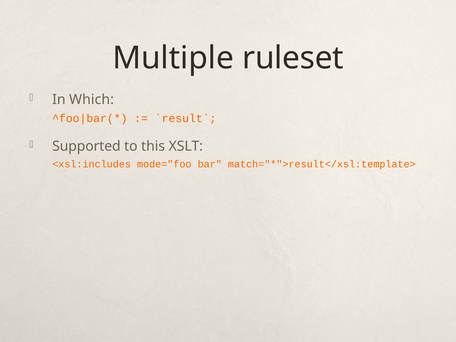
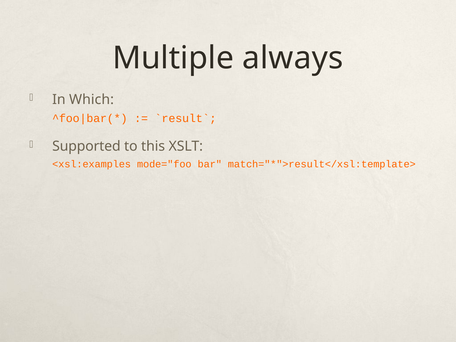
ruleset: ruleset -> always
<xsl:includes: <xsl:includes -> <xsl:examples
